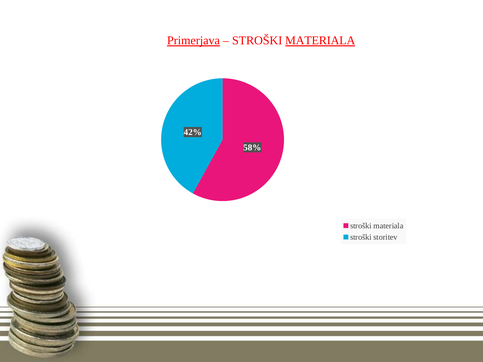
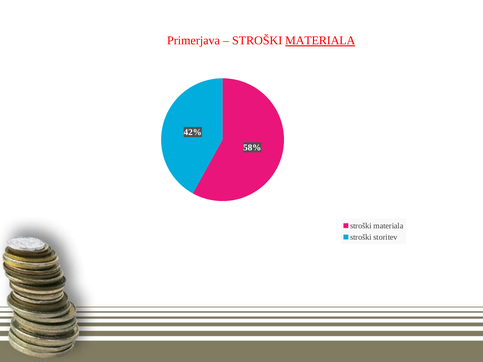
Primerjava underline: present -> none
